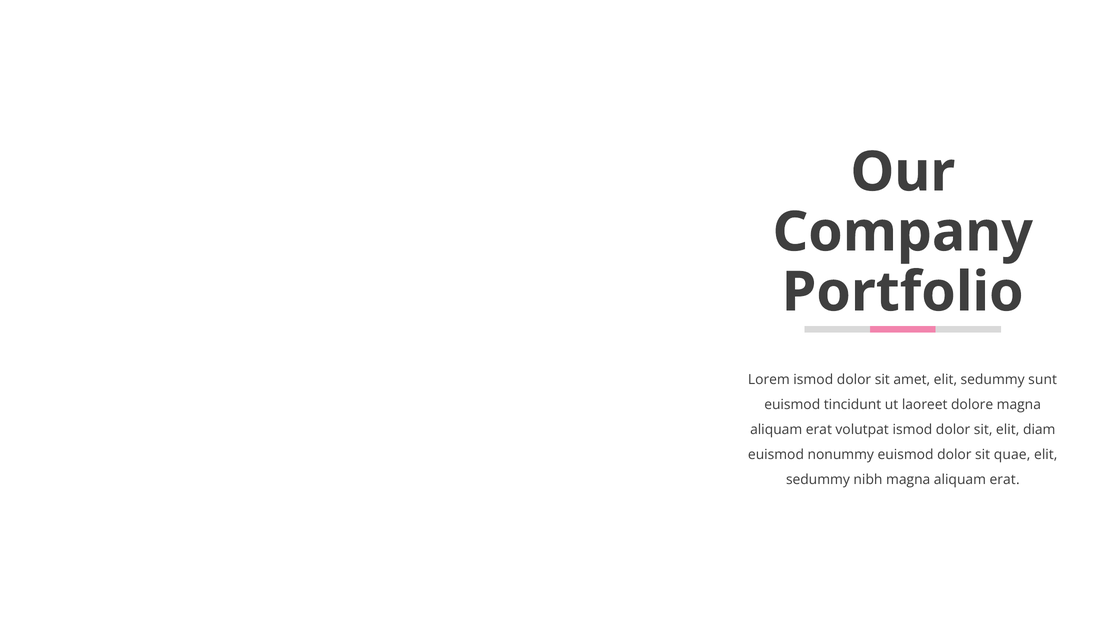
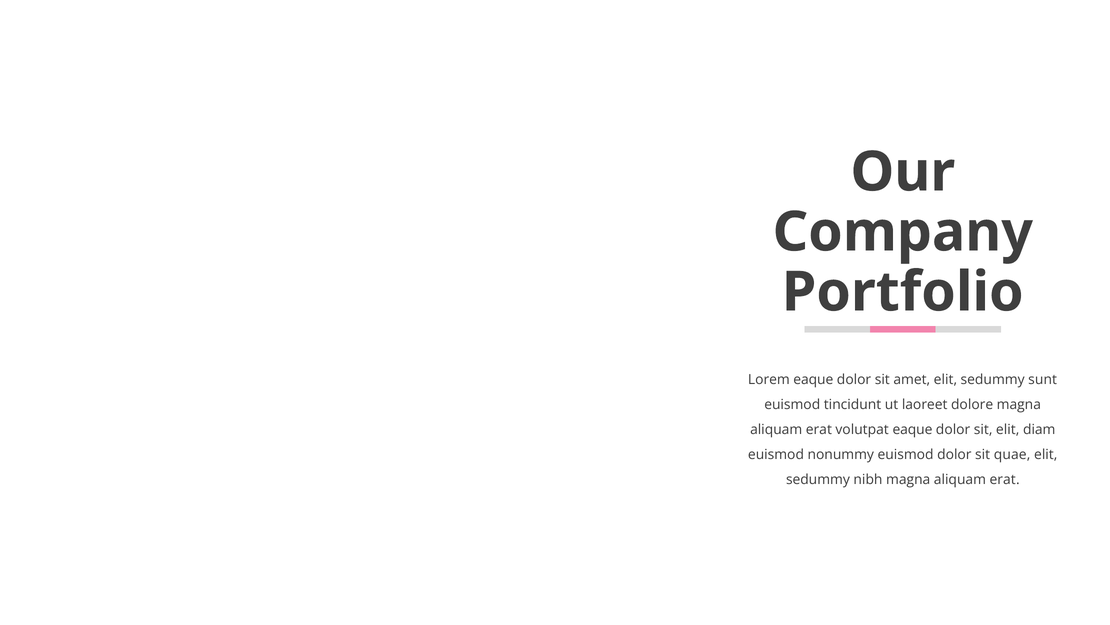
Lorem ismod: ismod -> eaque
volutpat ismod: ismod -> eaque
